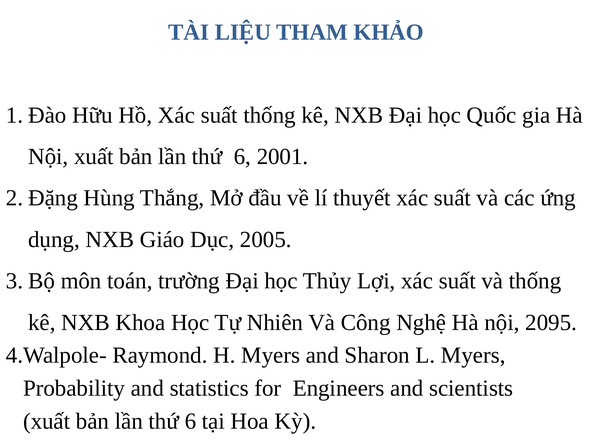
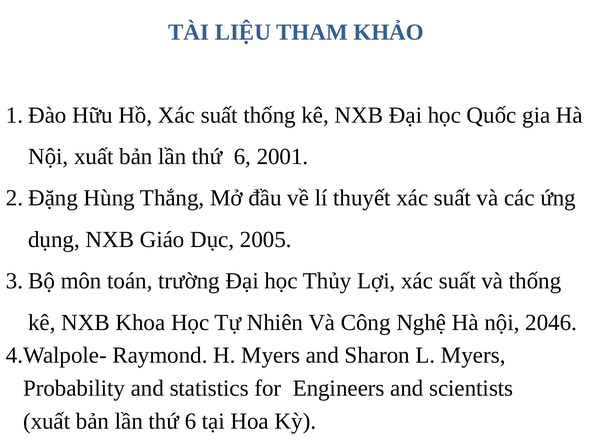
2095: 2095 -> 2046
